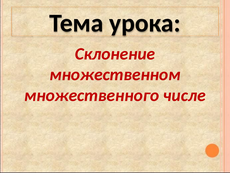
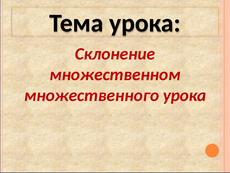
множественного числе: числе -> урока
